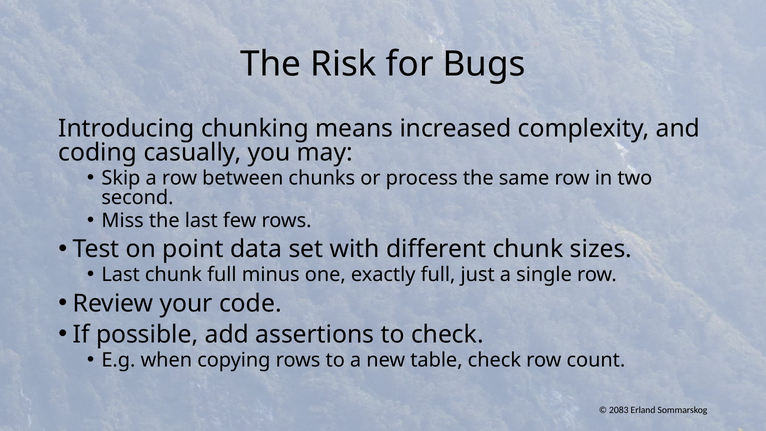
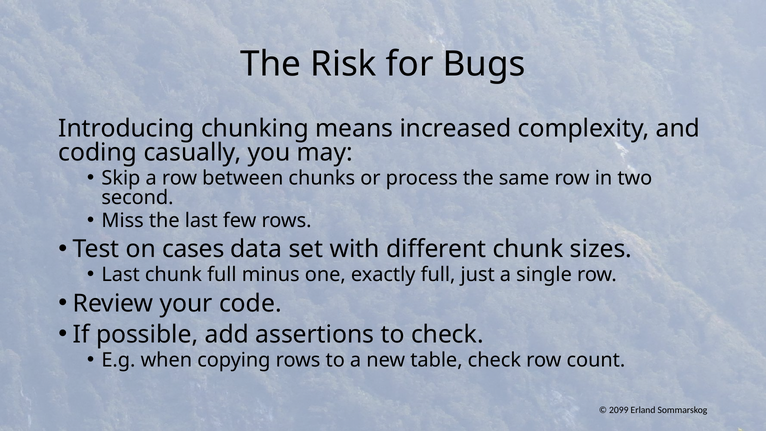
point: point -> cases
2083: 2083 -> 2099
